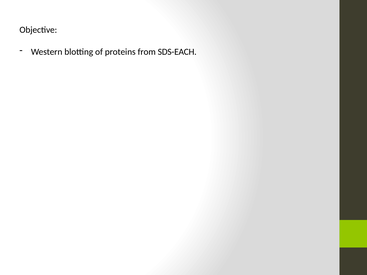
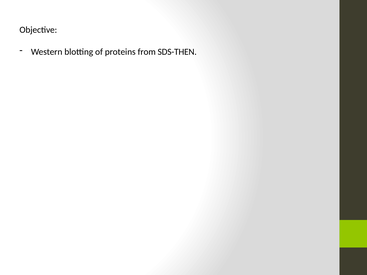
SDS-EACH: SDS-EACH -> SDS-THEN
